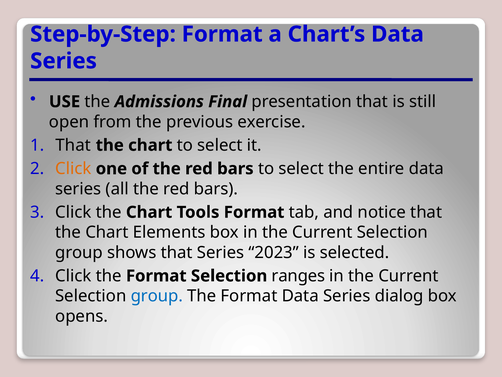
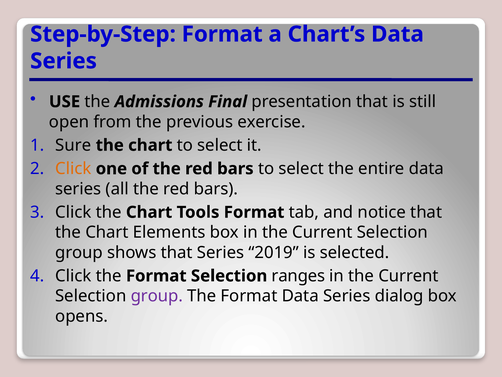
That at (73, 145): That -> Sure
2023: 2023 -> 2019
group at (157, 296) colour: blue -> purple
